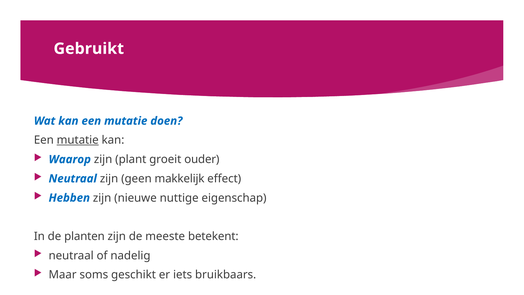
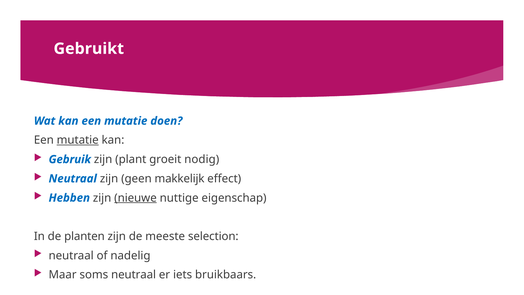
Waarop: Waarop -> Gebruik
ouder: ouder -> nodig
nieuwe underline: none -> present
betekent: betekent -> selection
soms geschikt: geschikt -> neutraal
